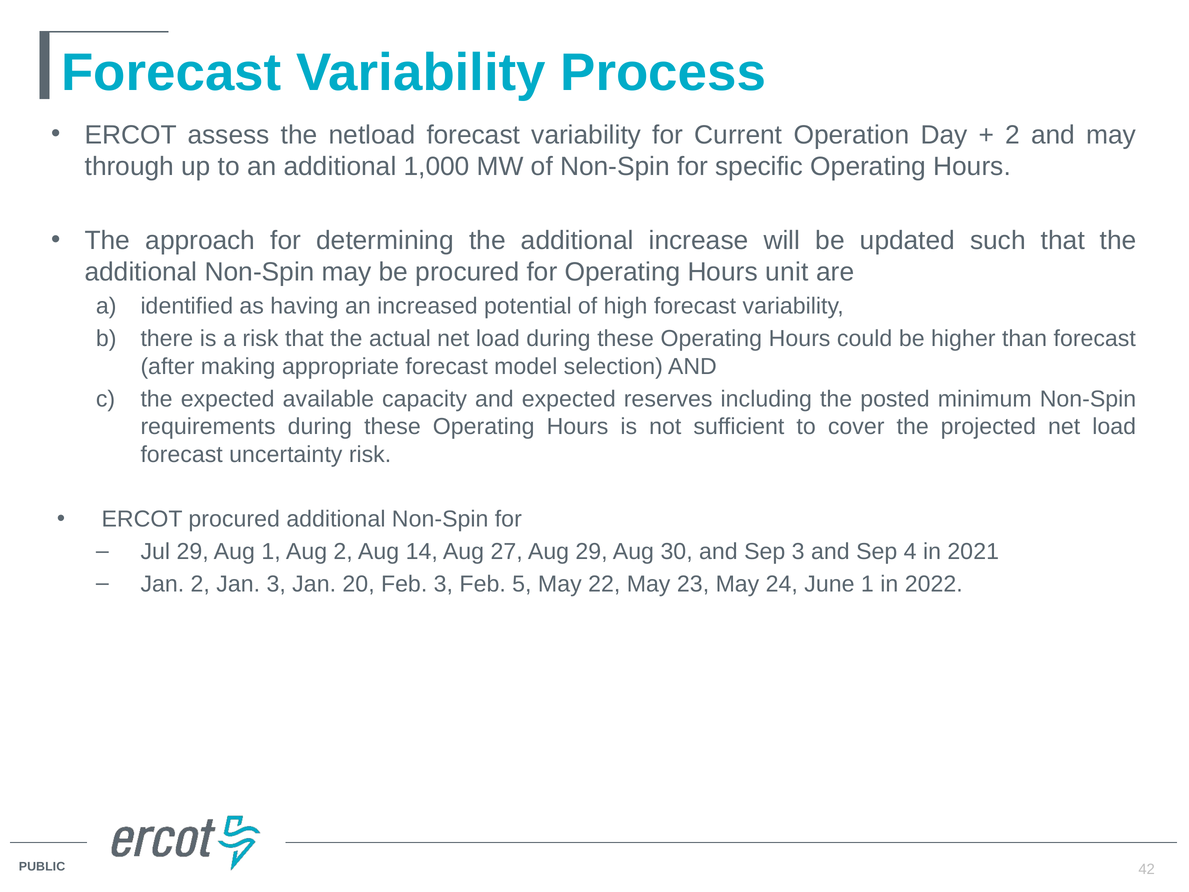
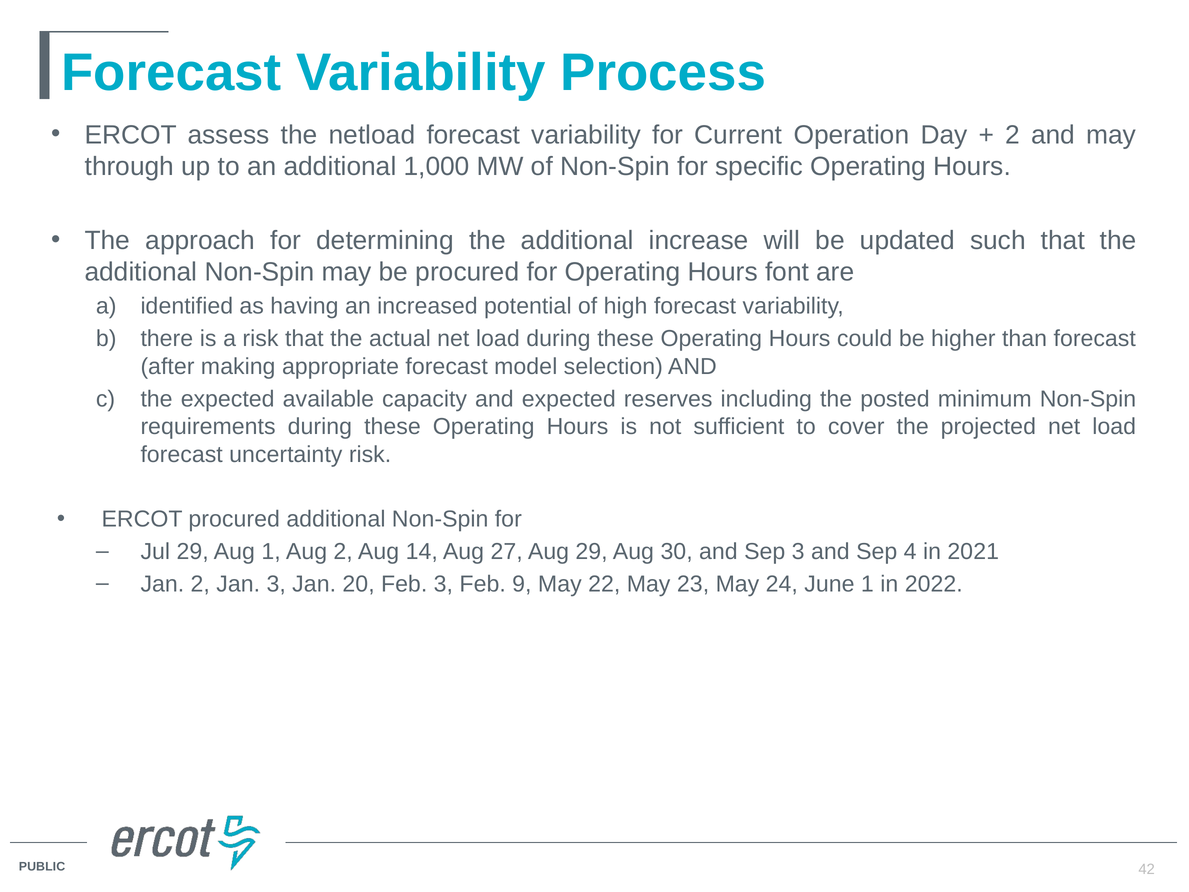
unit: unit -> font
5: 5 -> 9
